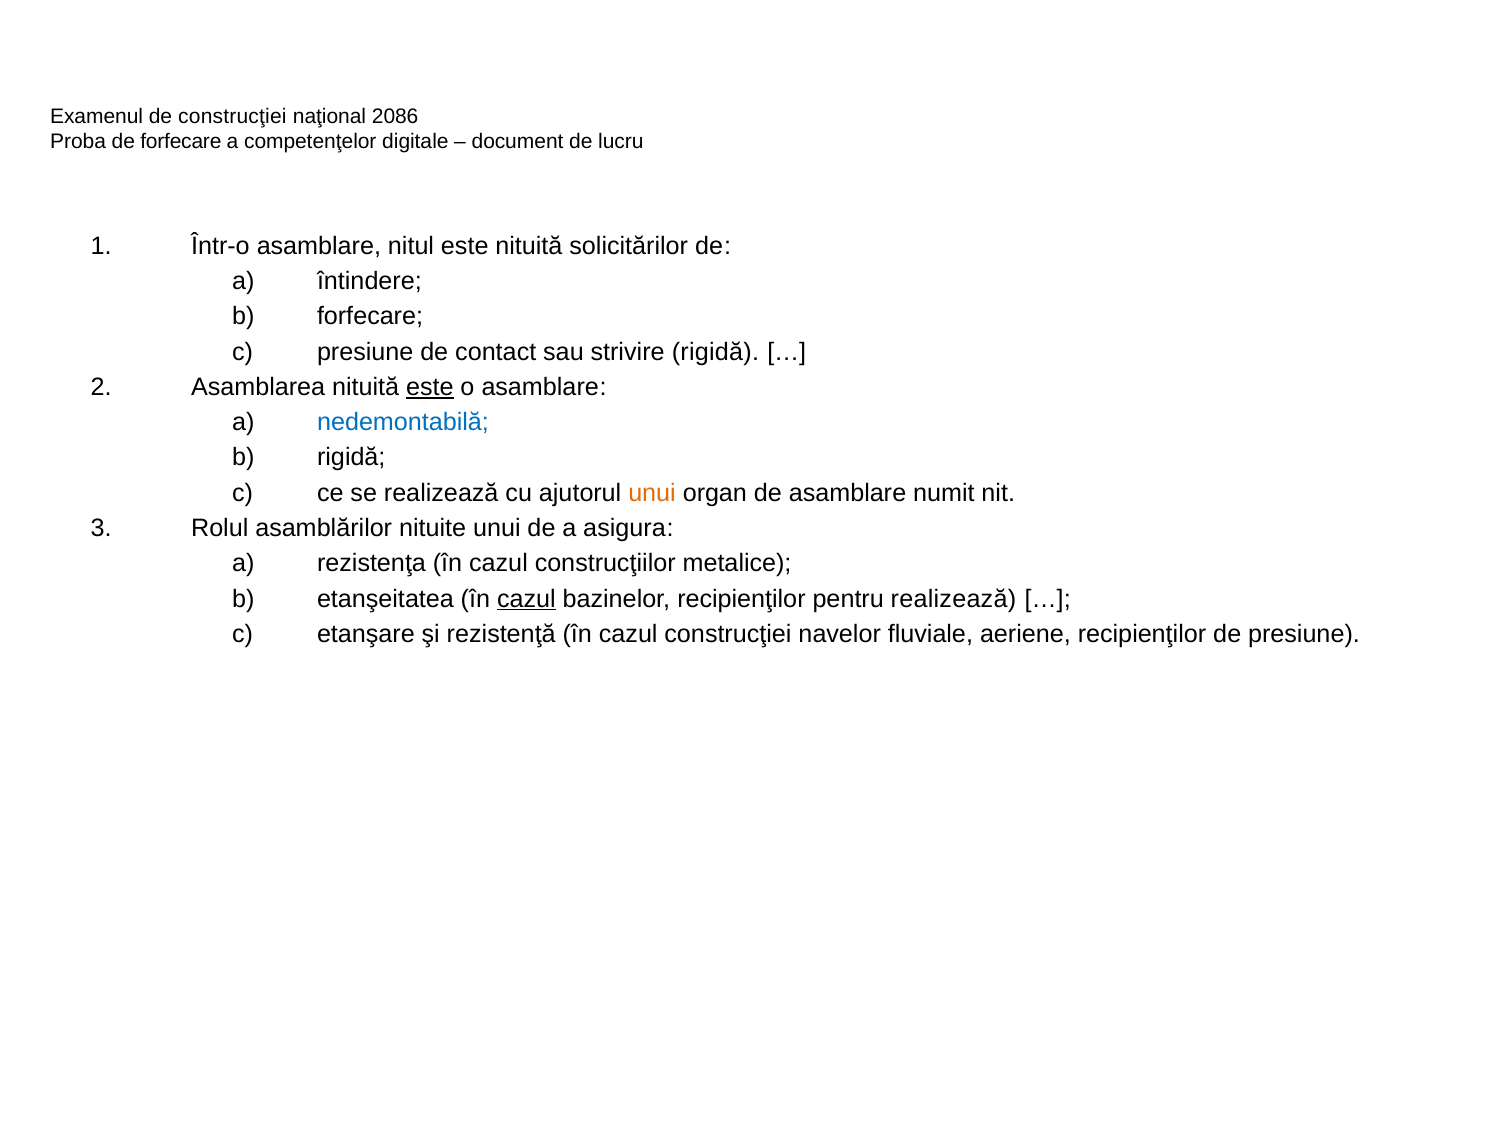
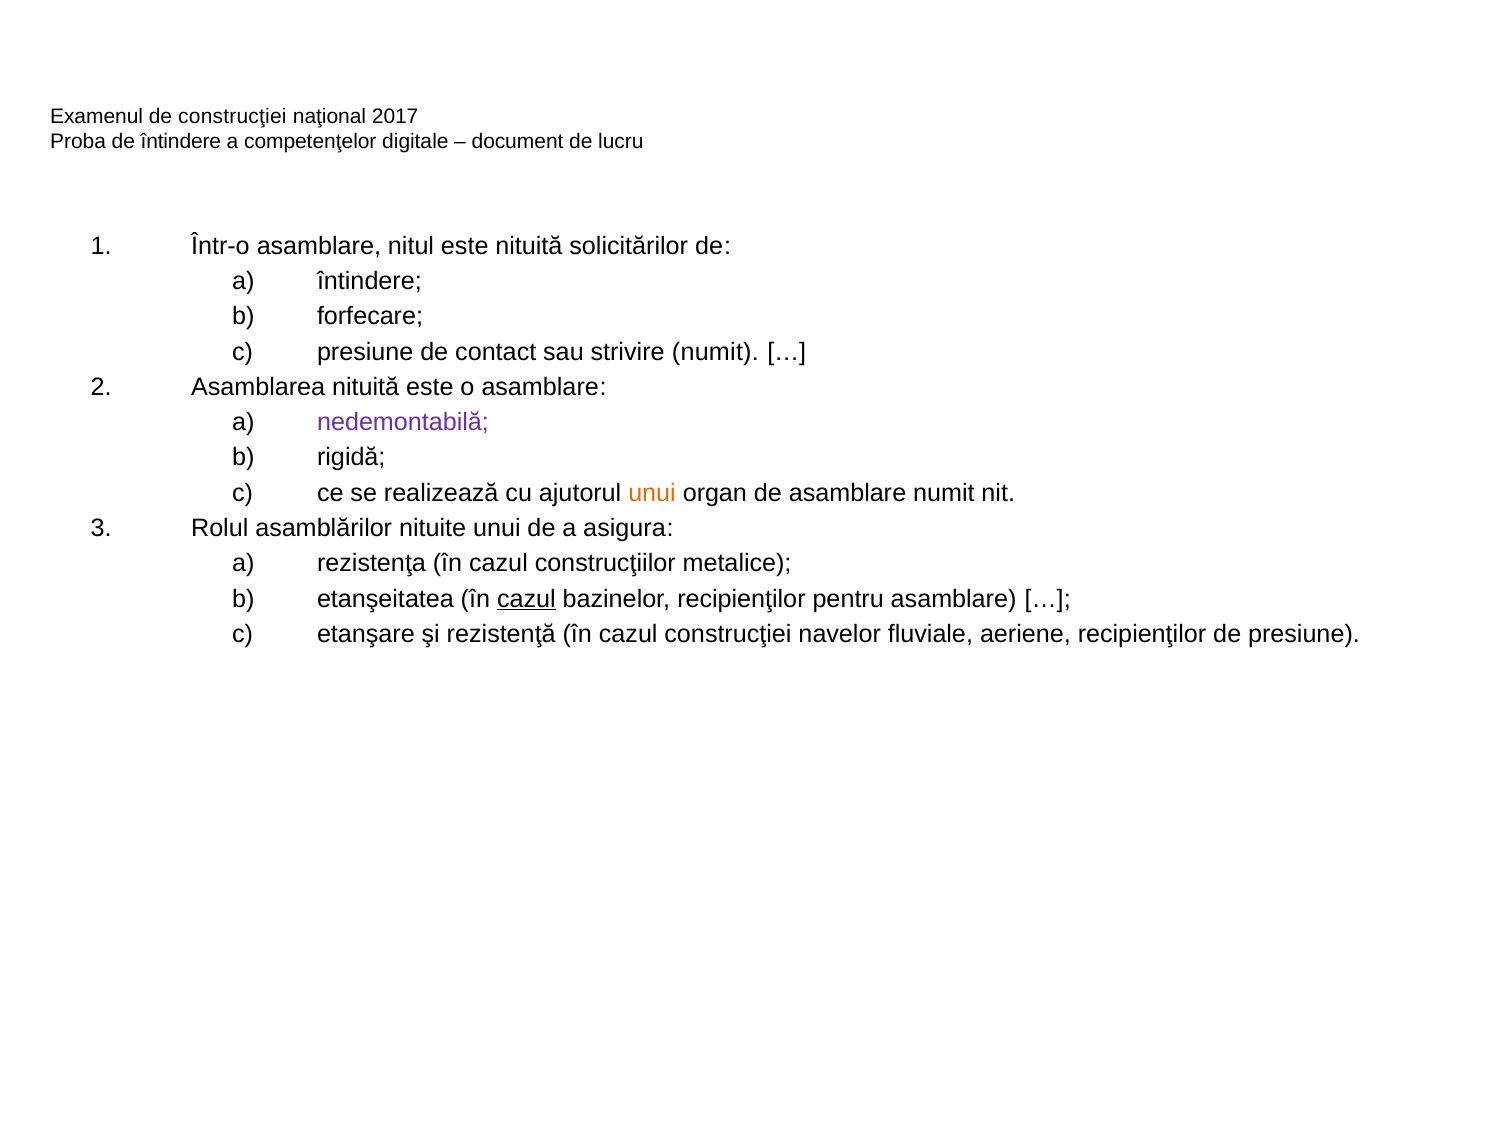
2086: 2086 -> 2017
de forfecare: forfecare -> întindere
strivire rigidă: rigidă -> numit
este at (430, 387) underline: present -> none
nedemontabilă colour: blue -> purple
pentru realizează: realizează -> asamblare
